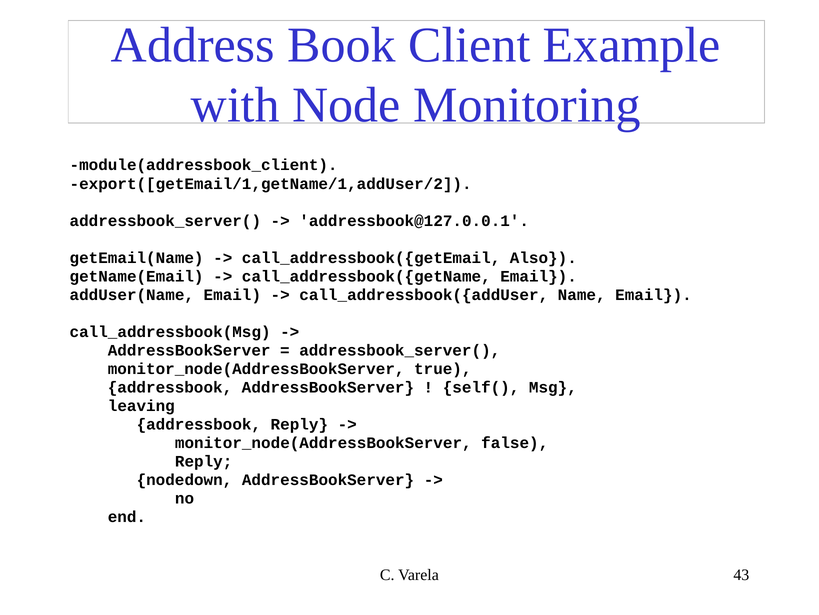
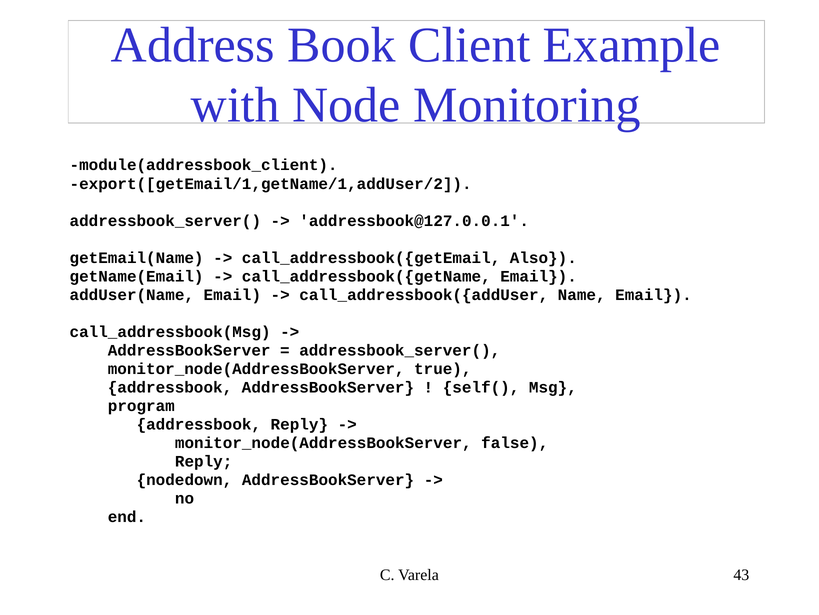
leaving: leaving -> program
